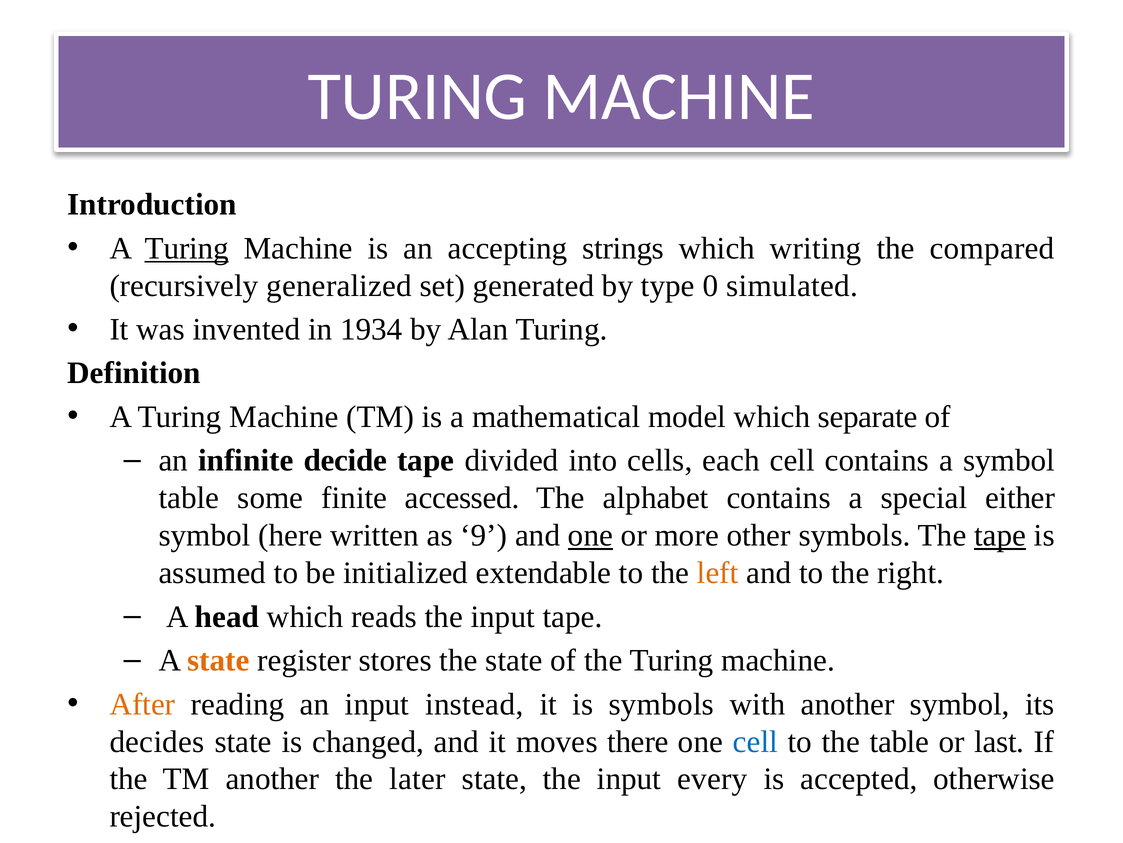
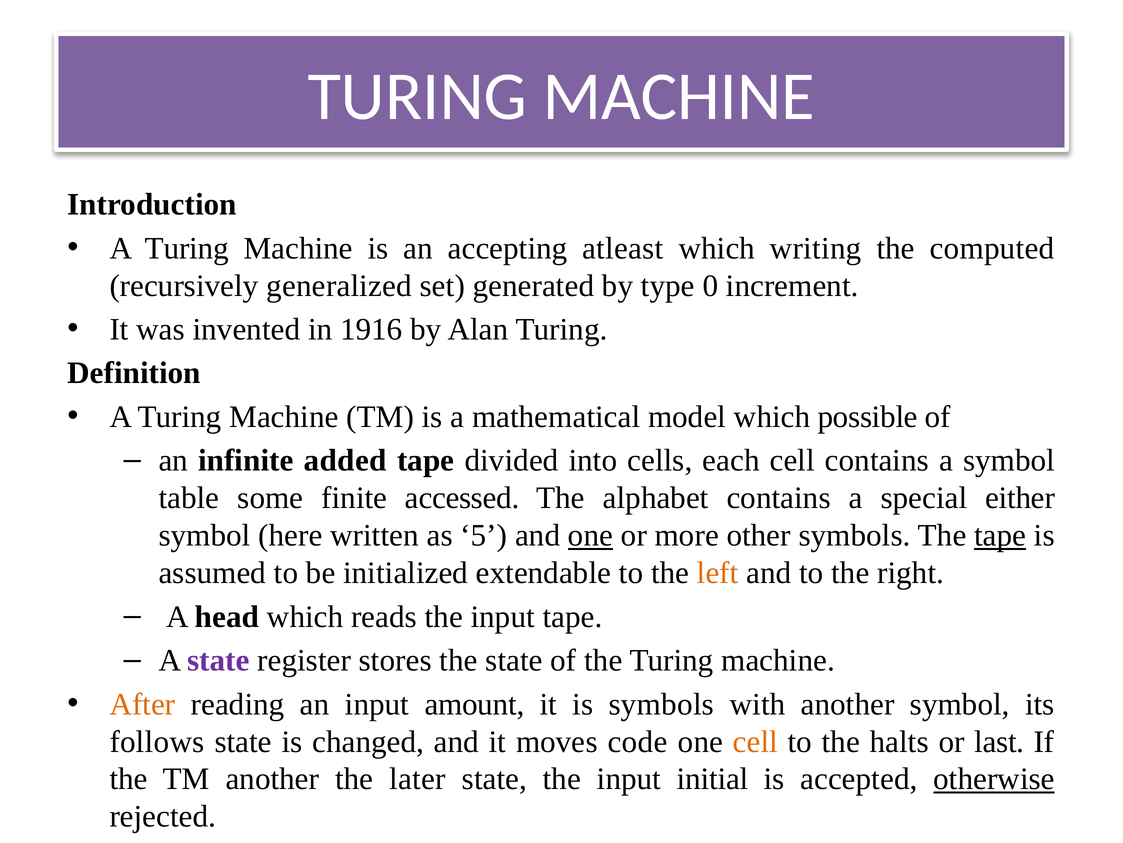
Turing at (187, 248) underline: present -> none
strings: strings -> atleast
compared: compared -> computed
simulated: simulated -> increment
1934: 1934 -> 1916
separate: separate -> possible
decide: decide -> added
9: 9 -> 5
state at (218, 660) colour: orange -> purple
instead: instead -> amount
decides: decides -> follows
there: there -> code
cell at (755, 741) colour: blue -> orange
the table: table -> halts
every: every -> initial
otherwise underline: none -> present
